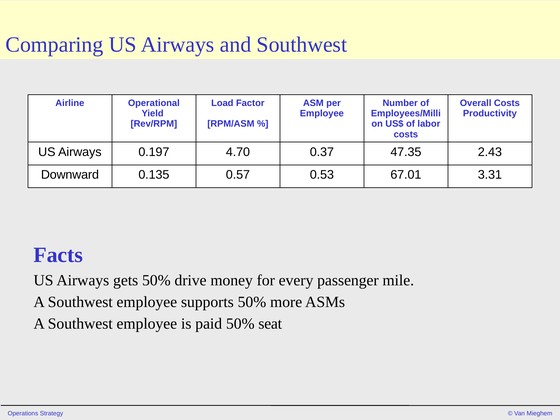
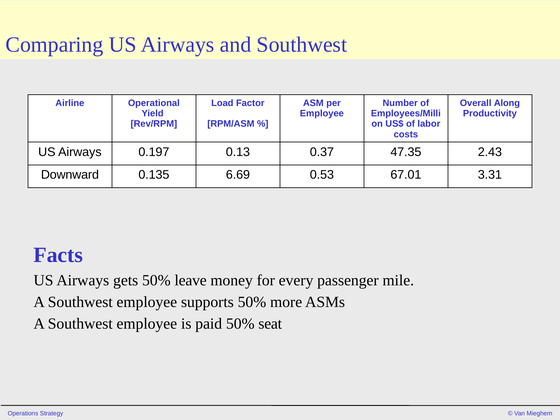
Overall Costs: Costs -> Along
4.70: 4.70 -> 0.13
0.57: 0.57 -> 6.69
drive: drive -> leave
